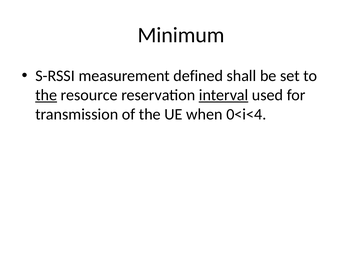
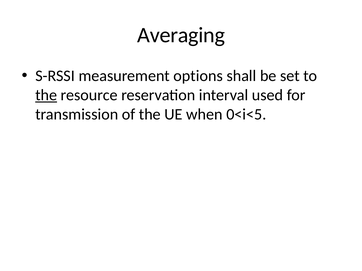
Minimum: Minimum -> Averaging
defined: defined -> options
interval underline: present -> none
0<i<4: 0<i<4 -> 0<i<5
